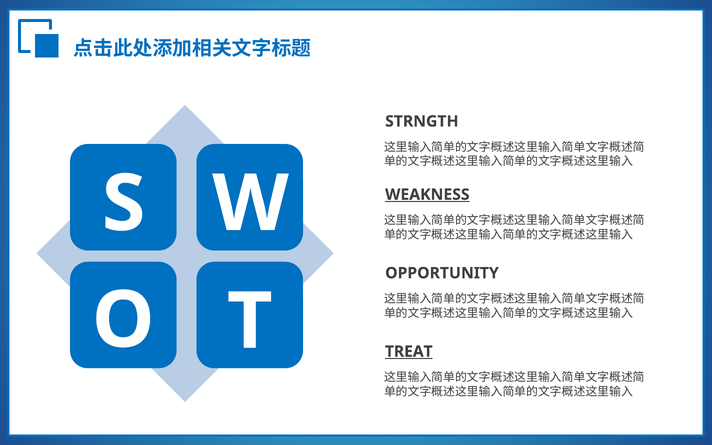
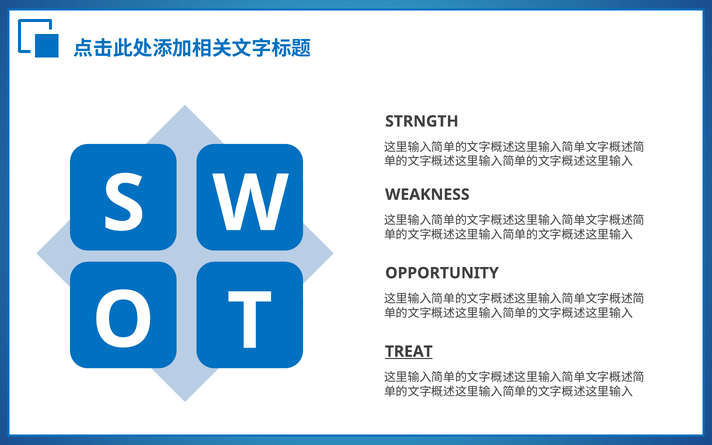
WEAKNESS underline: present -> none
